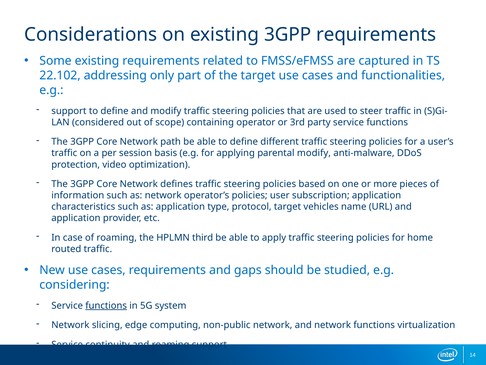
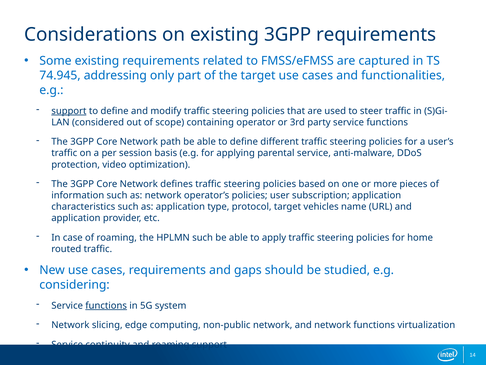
22.102: 22.102 -> 74.945
support at (69, 111) underline: none -> present
parental modify: modify -> service
HPLMN third: third -> such
